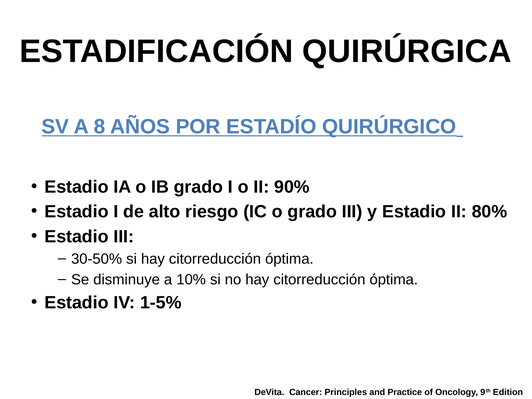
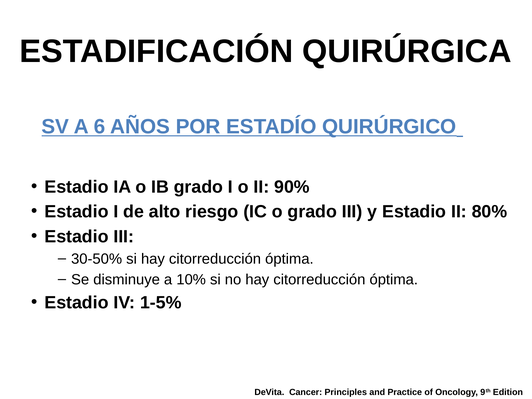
8: 8 -> 6
